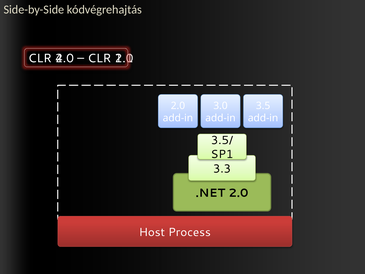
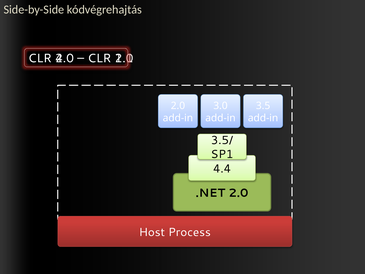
3.3: 3.3 -> 4.4
